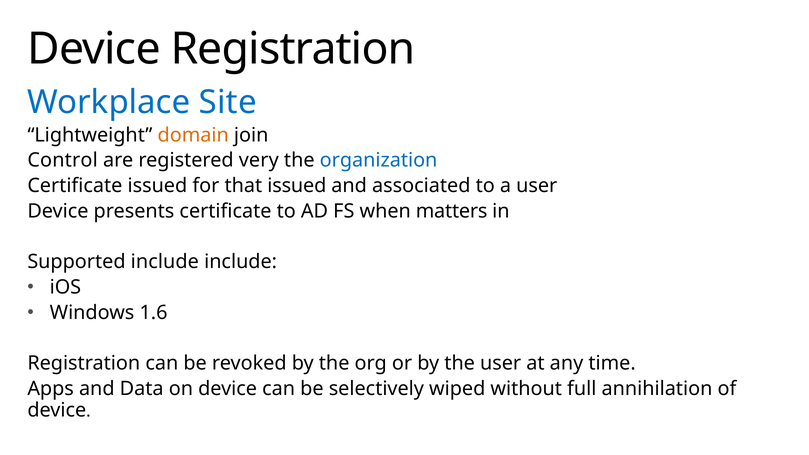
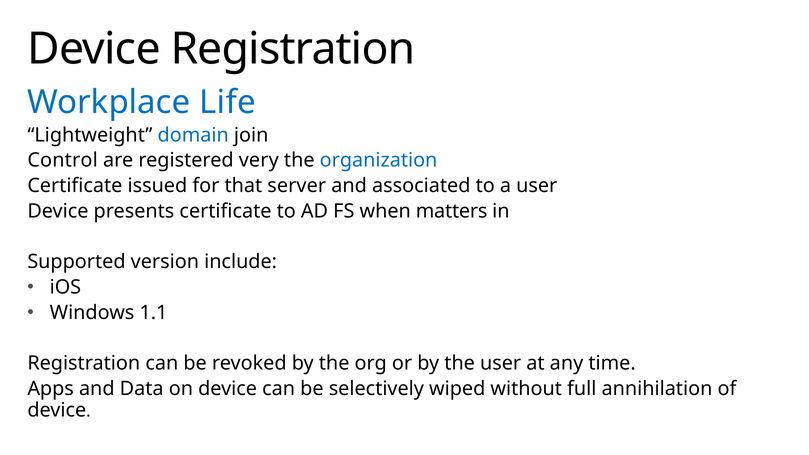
Site: Site -> Life
domain colour: orange -> blue
that issued: issued -> server
Supported include: include -> version
1.6: 1.6 -> 1.1
